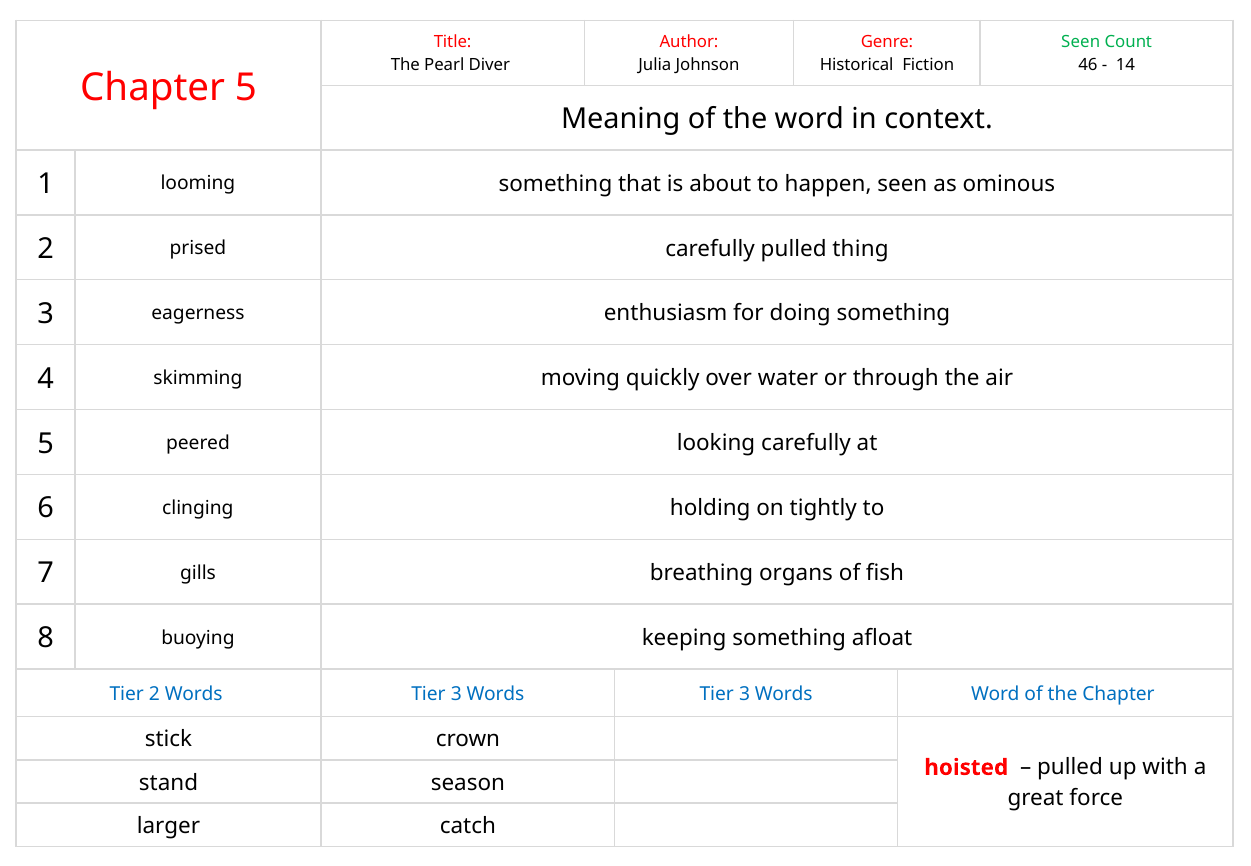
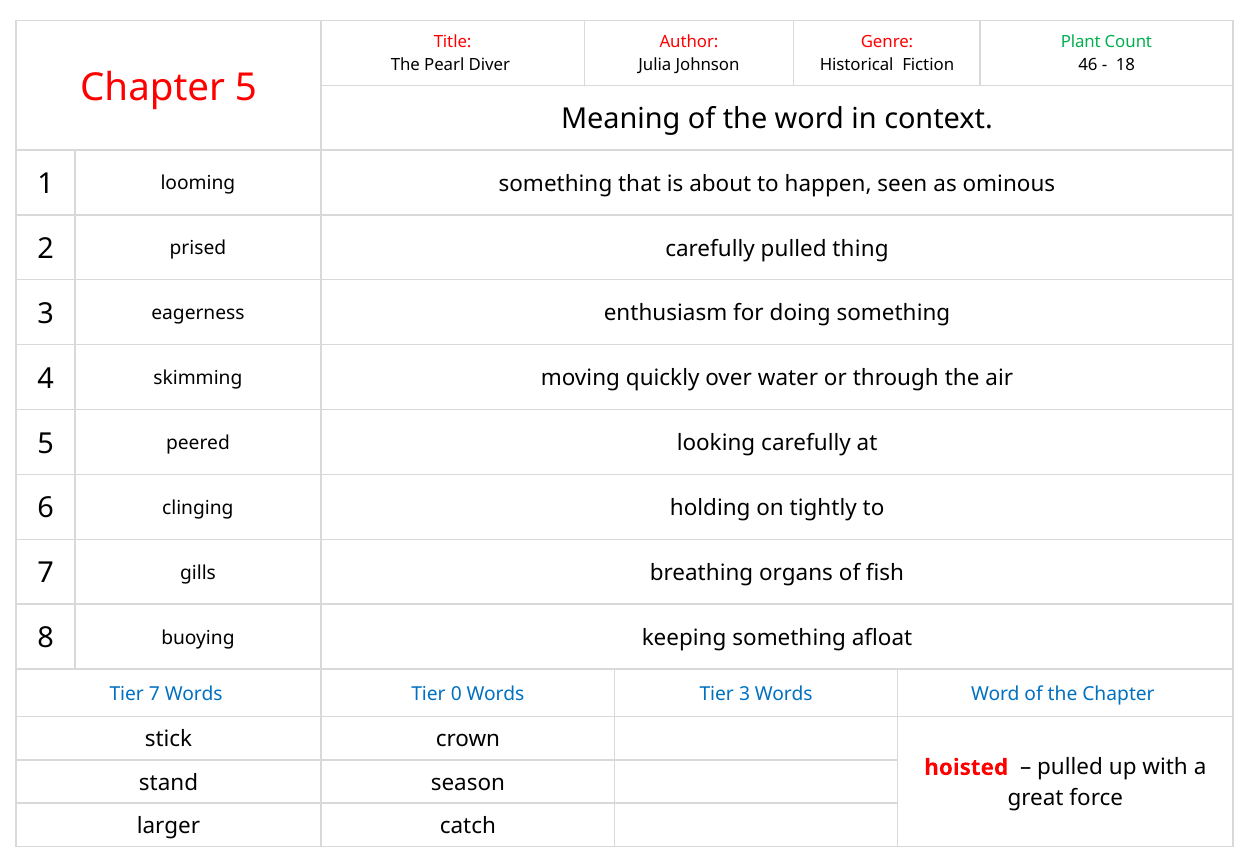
Seen at (1081, 42): Seen -> Plant
14: 14 -> 18
Tier 2: 2 -> 7
3 at (456, 694): 3 -> 0
